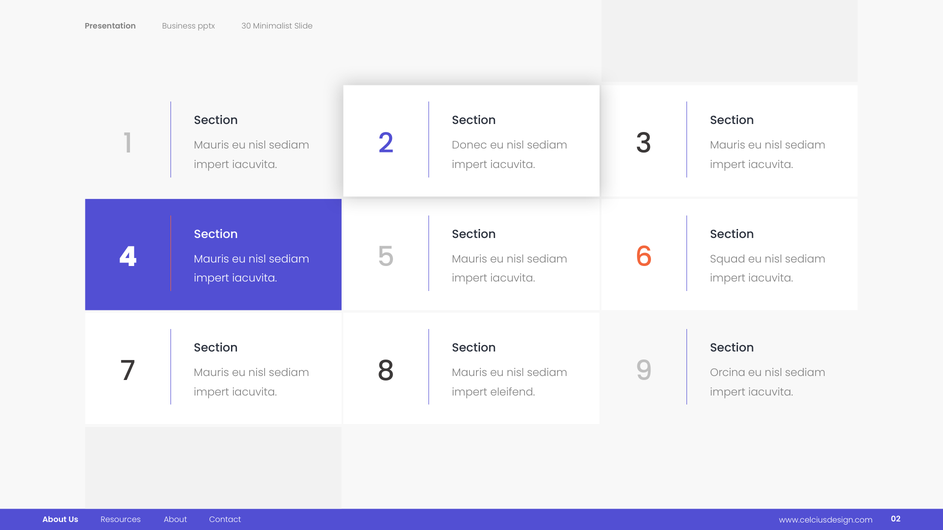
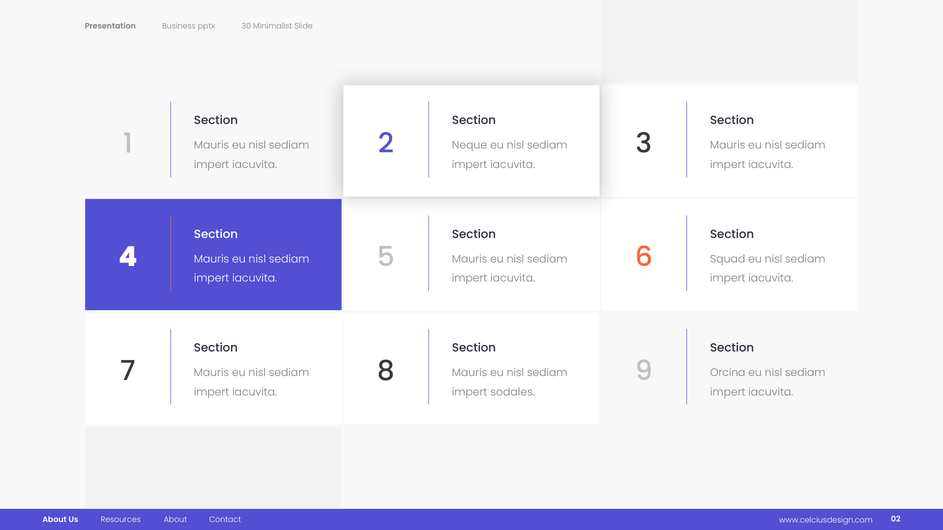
Donec: Donec -> Neque
eleifend: eleifend -> sodales
